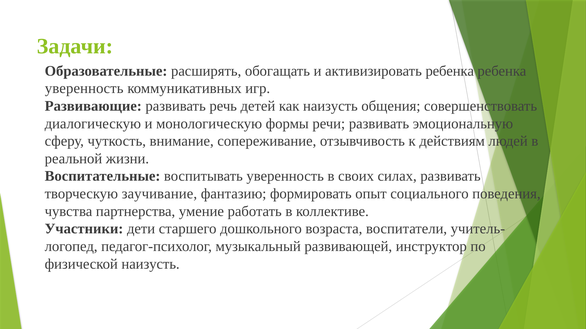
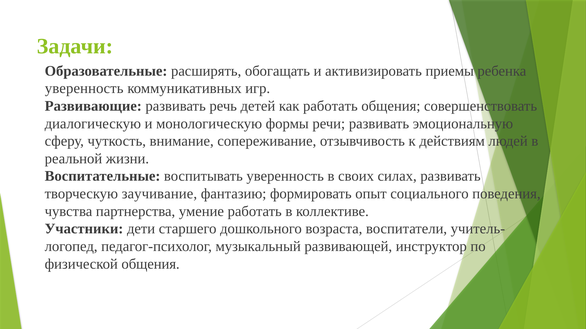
активизировать ребенка: ребенка -> приемы
как наизусть: наизусть -> работать
физической наизусть: наизусть -> общения
